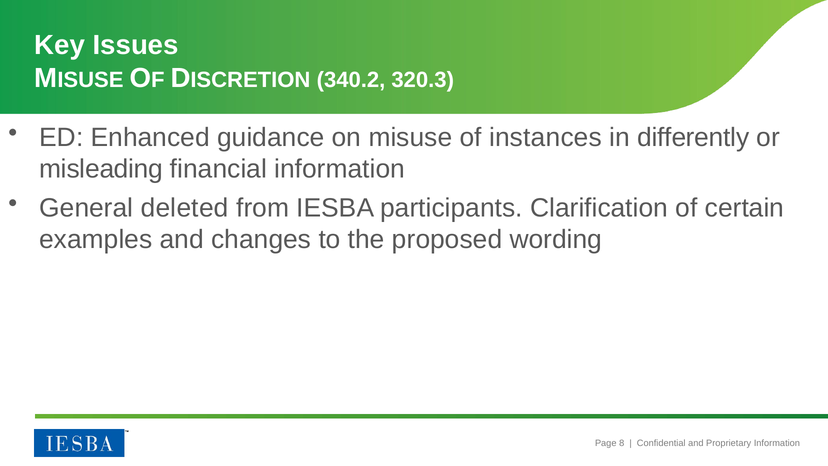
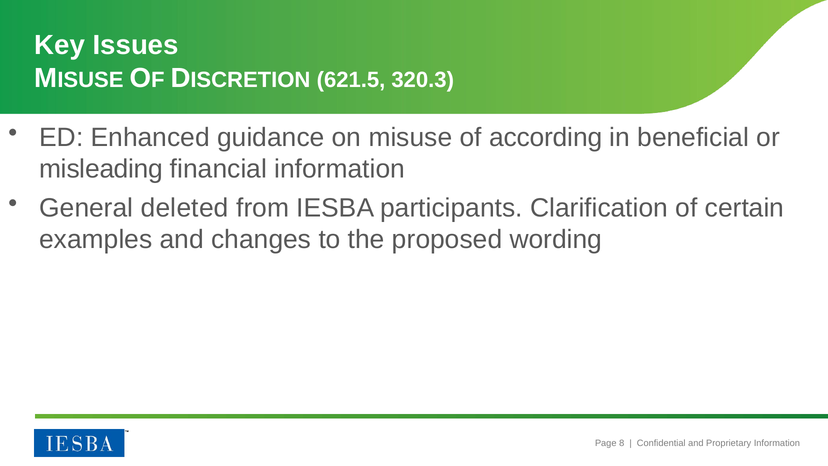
340.2: 340.2 -> 621.5
instances: instances -> according
differently: differently -> beneficial
